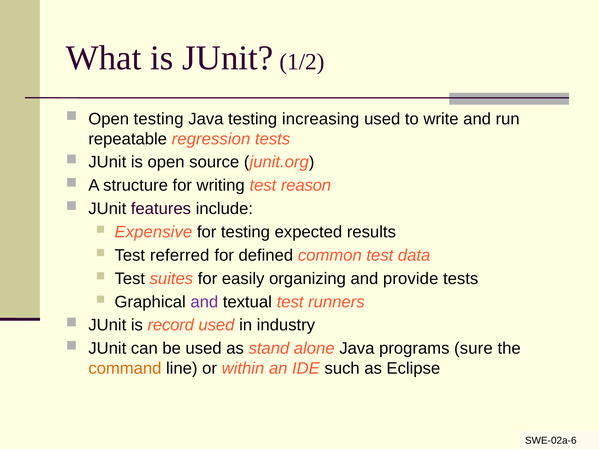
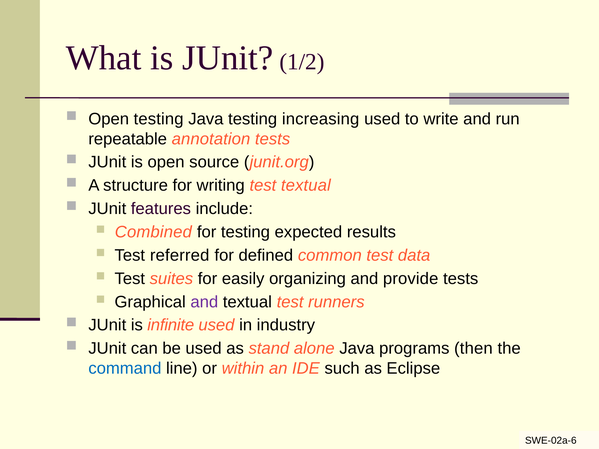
regression: regression -> annotation
test reason: reason -> textual
Expensive: Expensive -> Combined
record: record -> infinite
sure: sure -> then
command colour: orange -> blue
